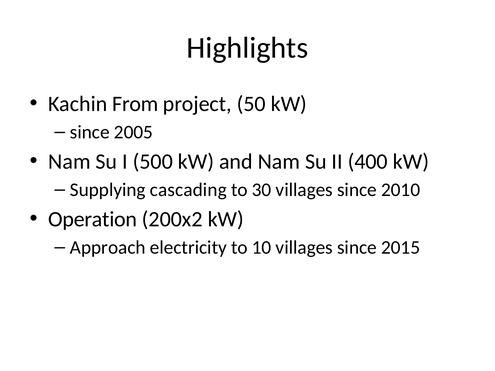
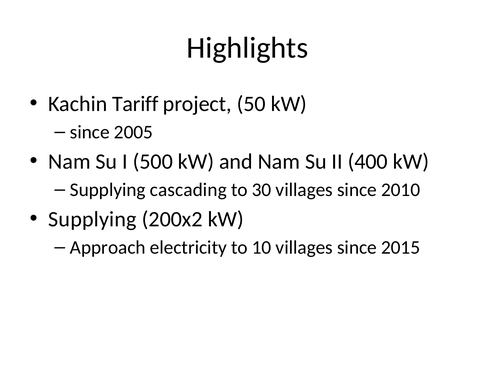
From: From -> Tariff
Operation at (93, 219): Operation -> Supplying
